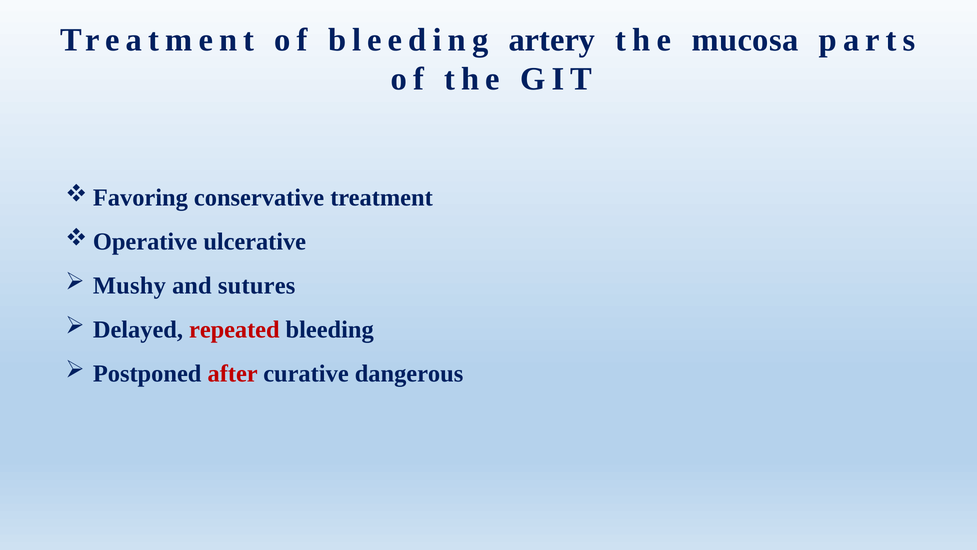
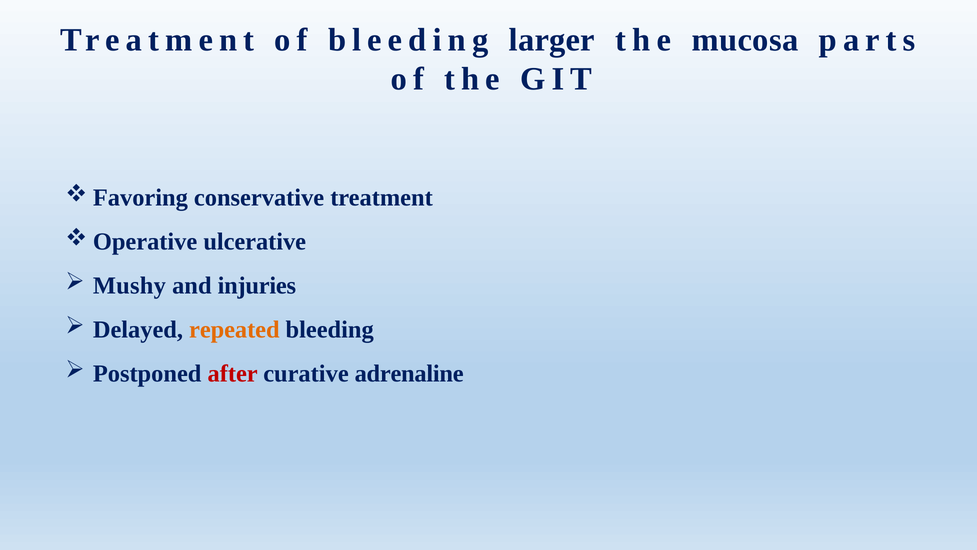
artery: artery -> larger
sutures: sutures -> injuries
repeated colour: red -> orange
dangerous: dangerous -> adrenaline
